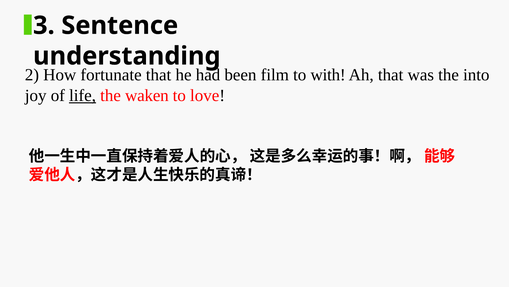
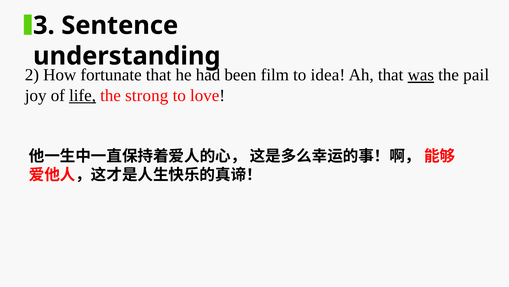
with: with -> idea
was underline: none -> present
into: into -> pail
waken: waken -> strong
